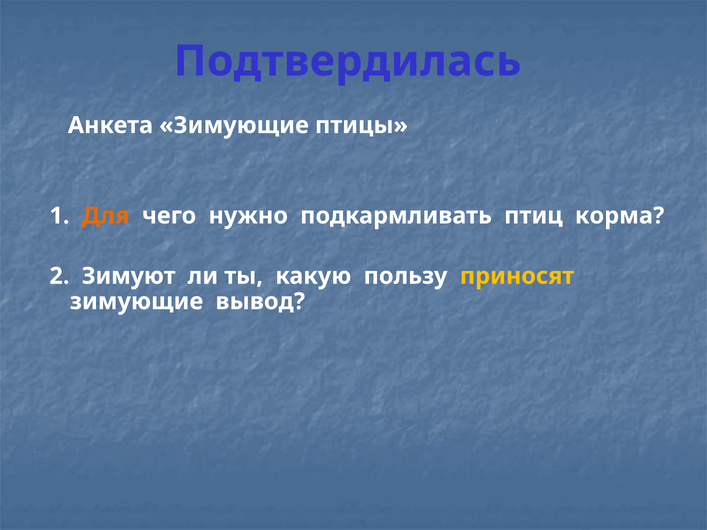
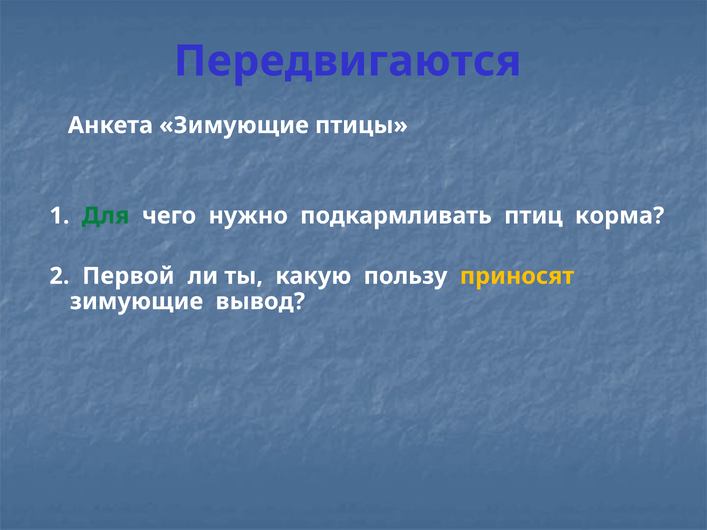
Подтвердилась: Подтвердилась -> Передвигаются
Для colour: orange -> green
Зимуют: Зимуют -> Первой
